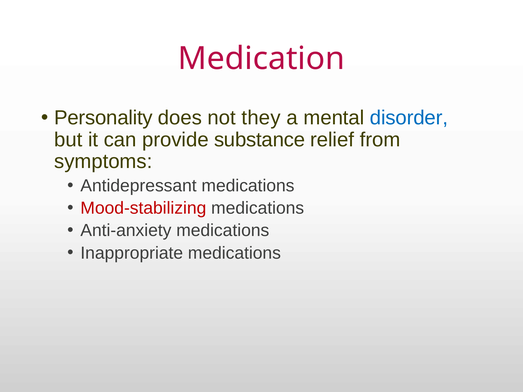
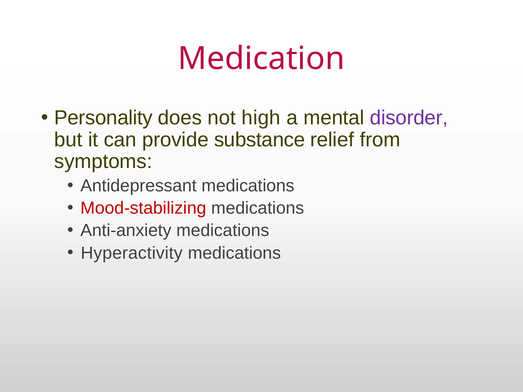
they: they -> high
disorder colour: blue -> purple
Inappropriate: Inappropriate -> Hyperactivity
